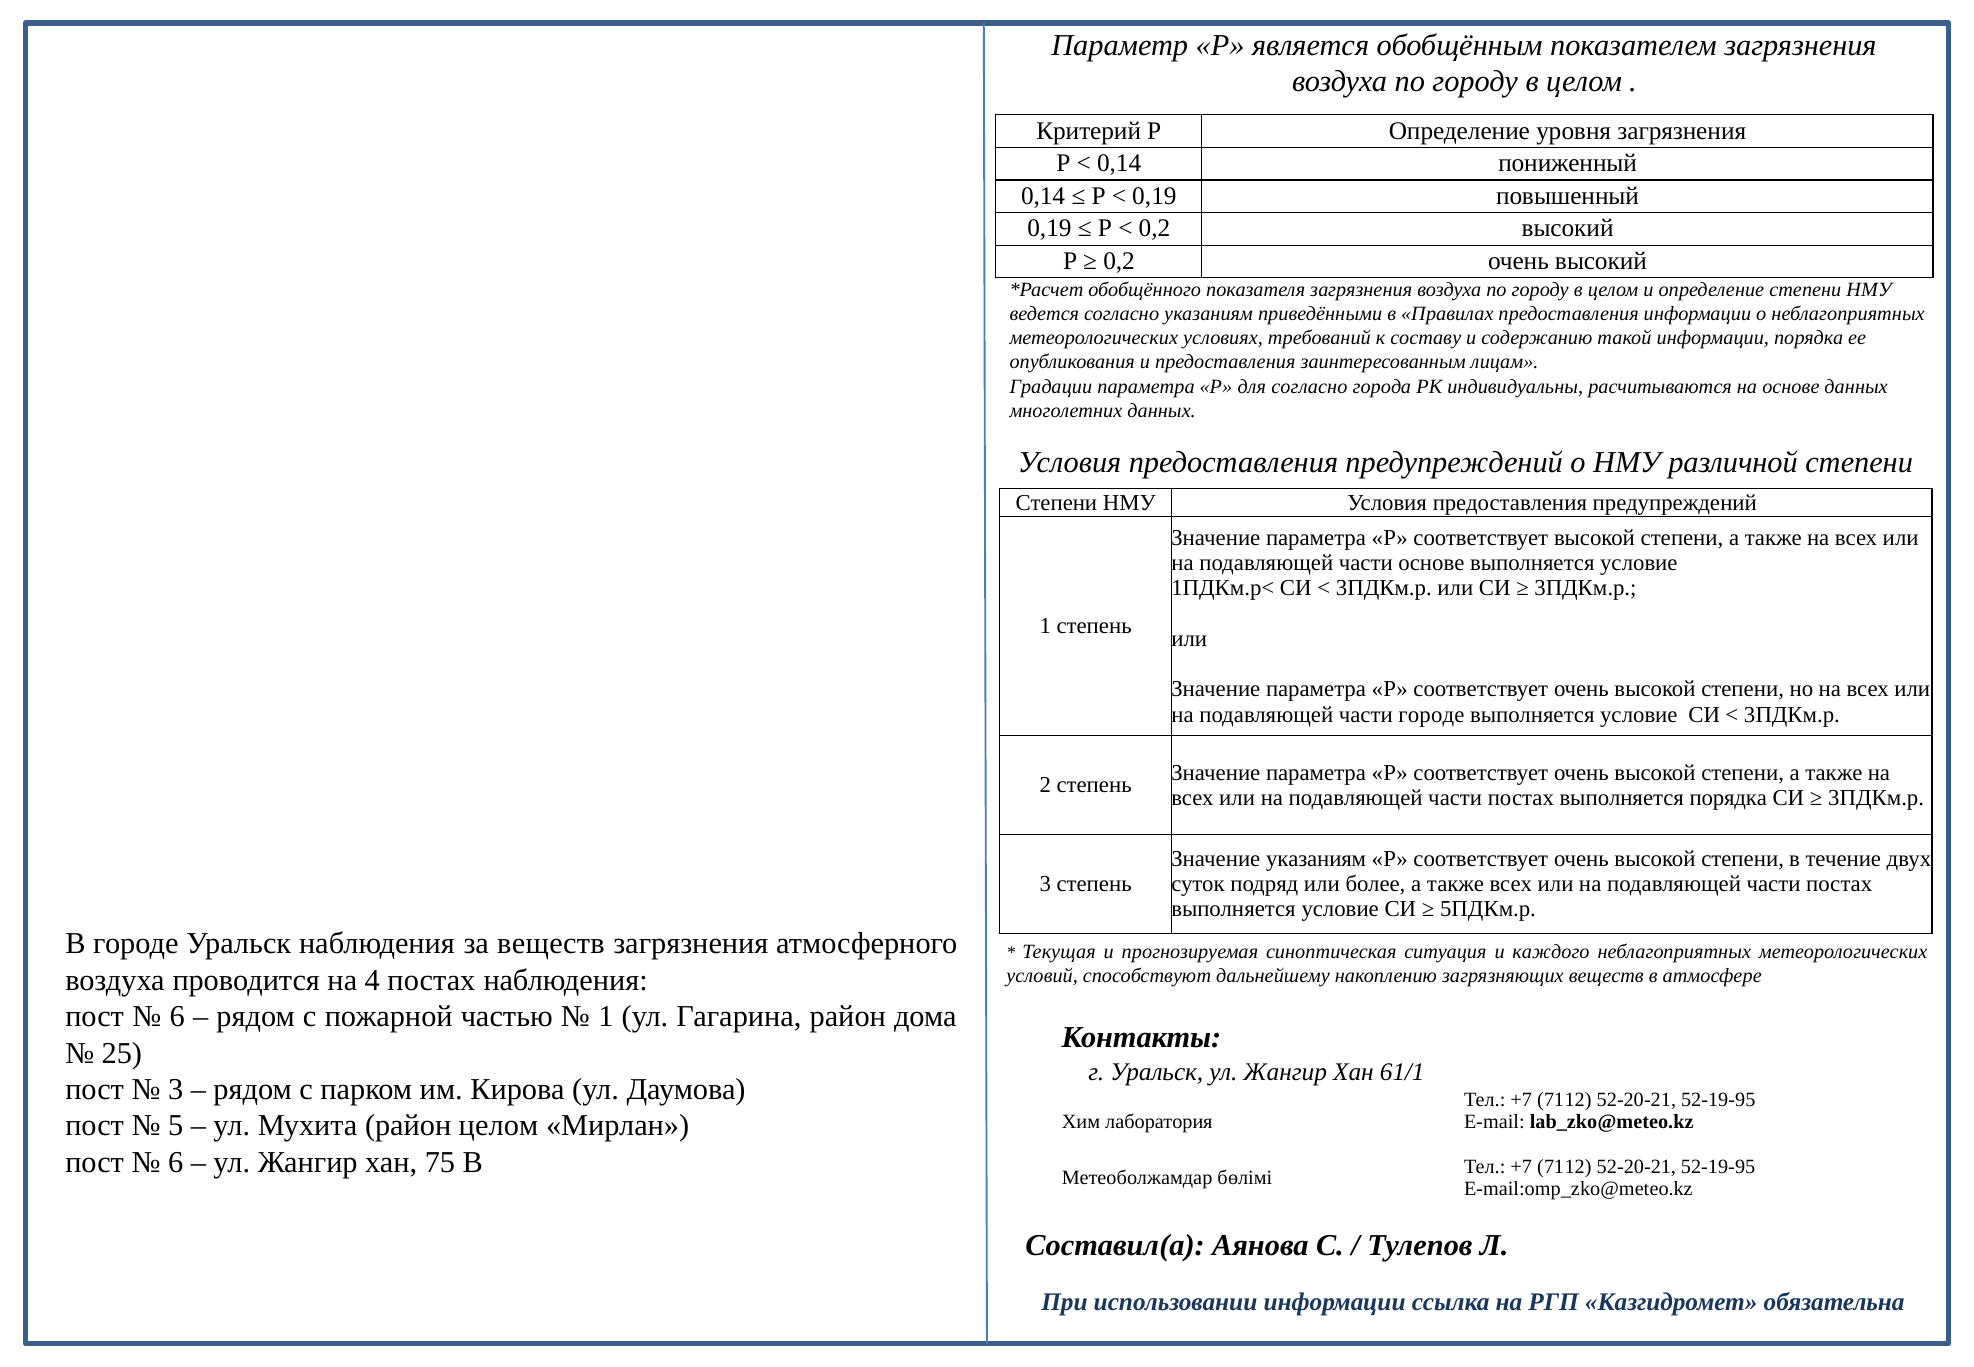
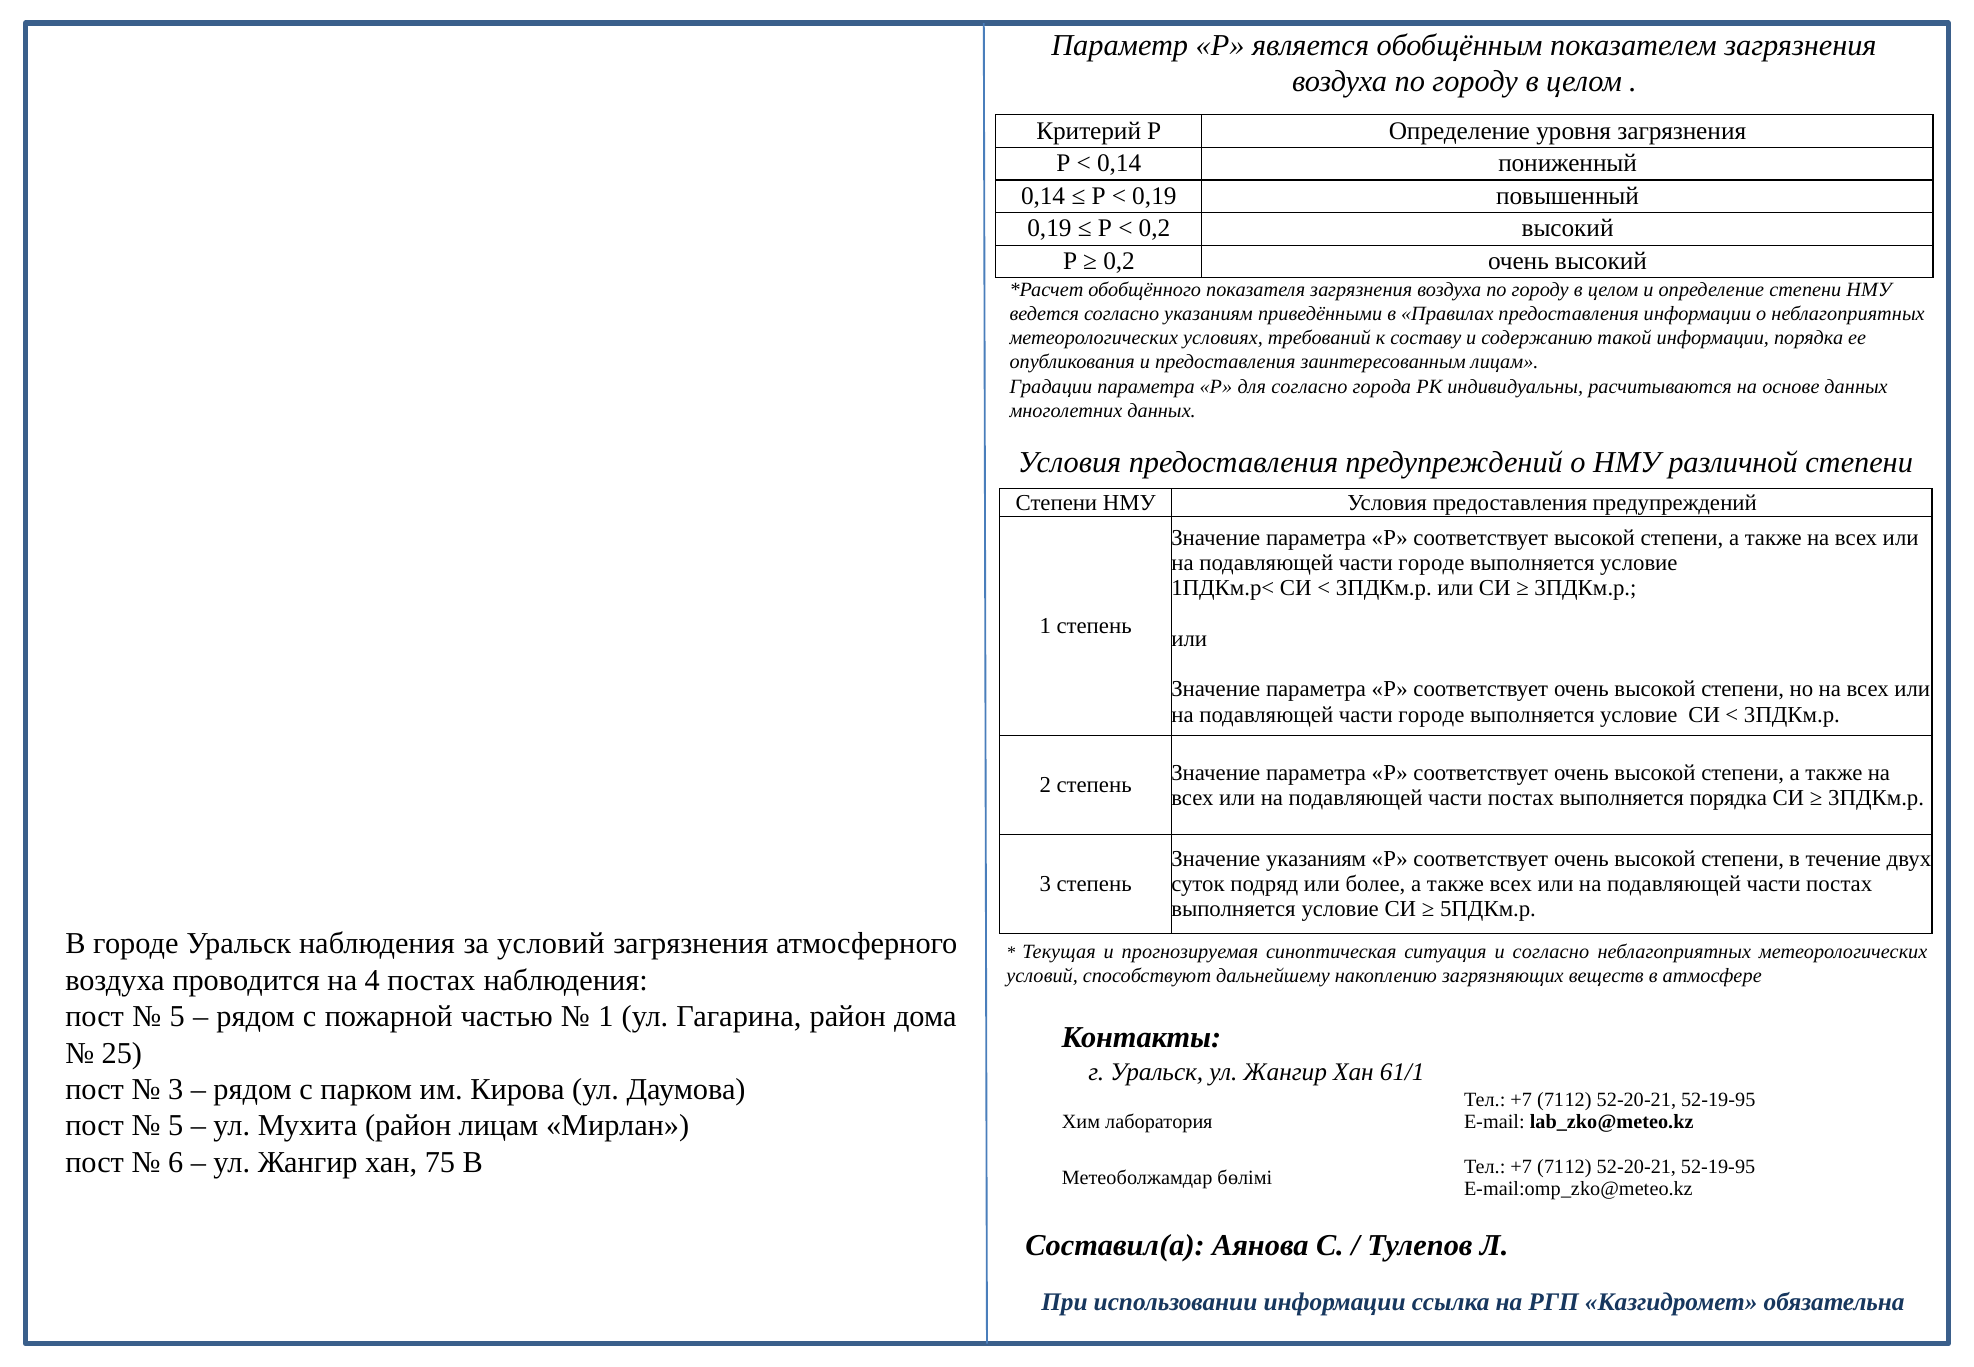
основе at (1431, 563): основе -> городе
за веществ: веществ -> условий
и каждого: каждого -> согласно
6 at (177, 1016): 6 -> 5
район целом: целом -> лицам
